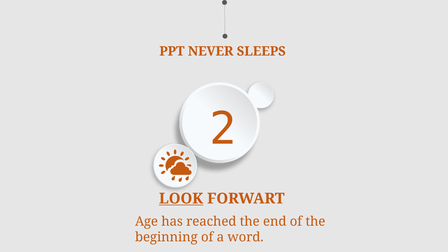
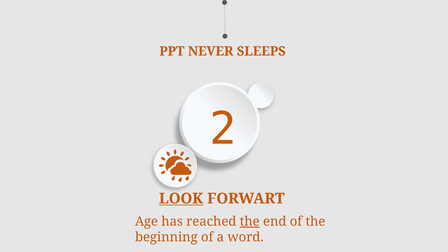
the at (250, 222) underline: none -> present
